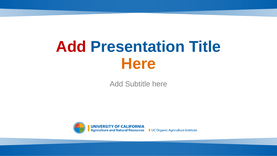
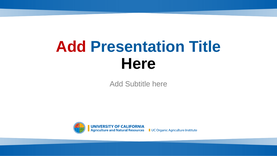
Here at (138, 64) colour: orange -> black
